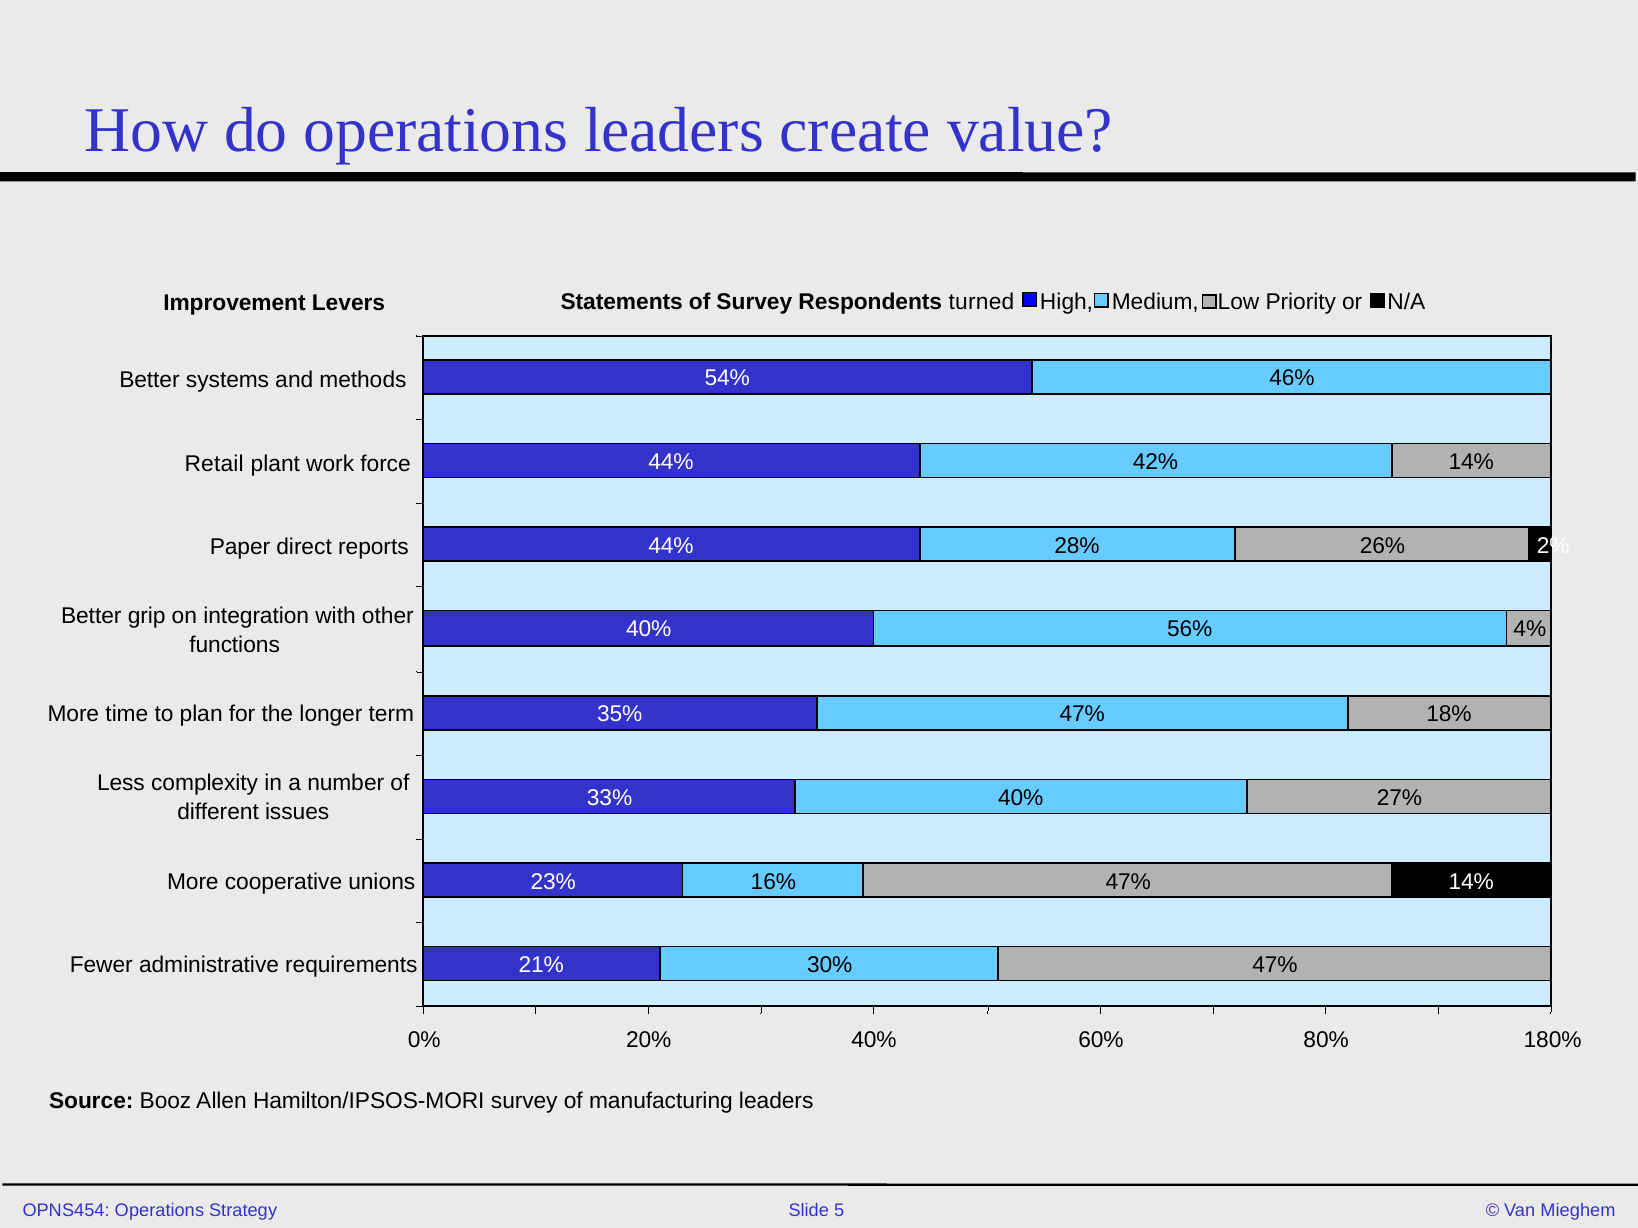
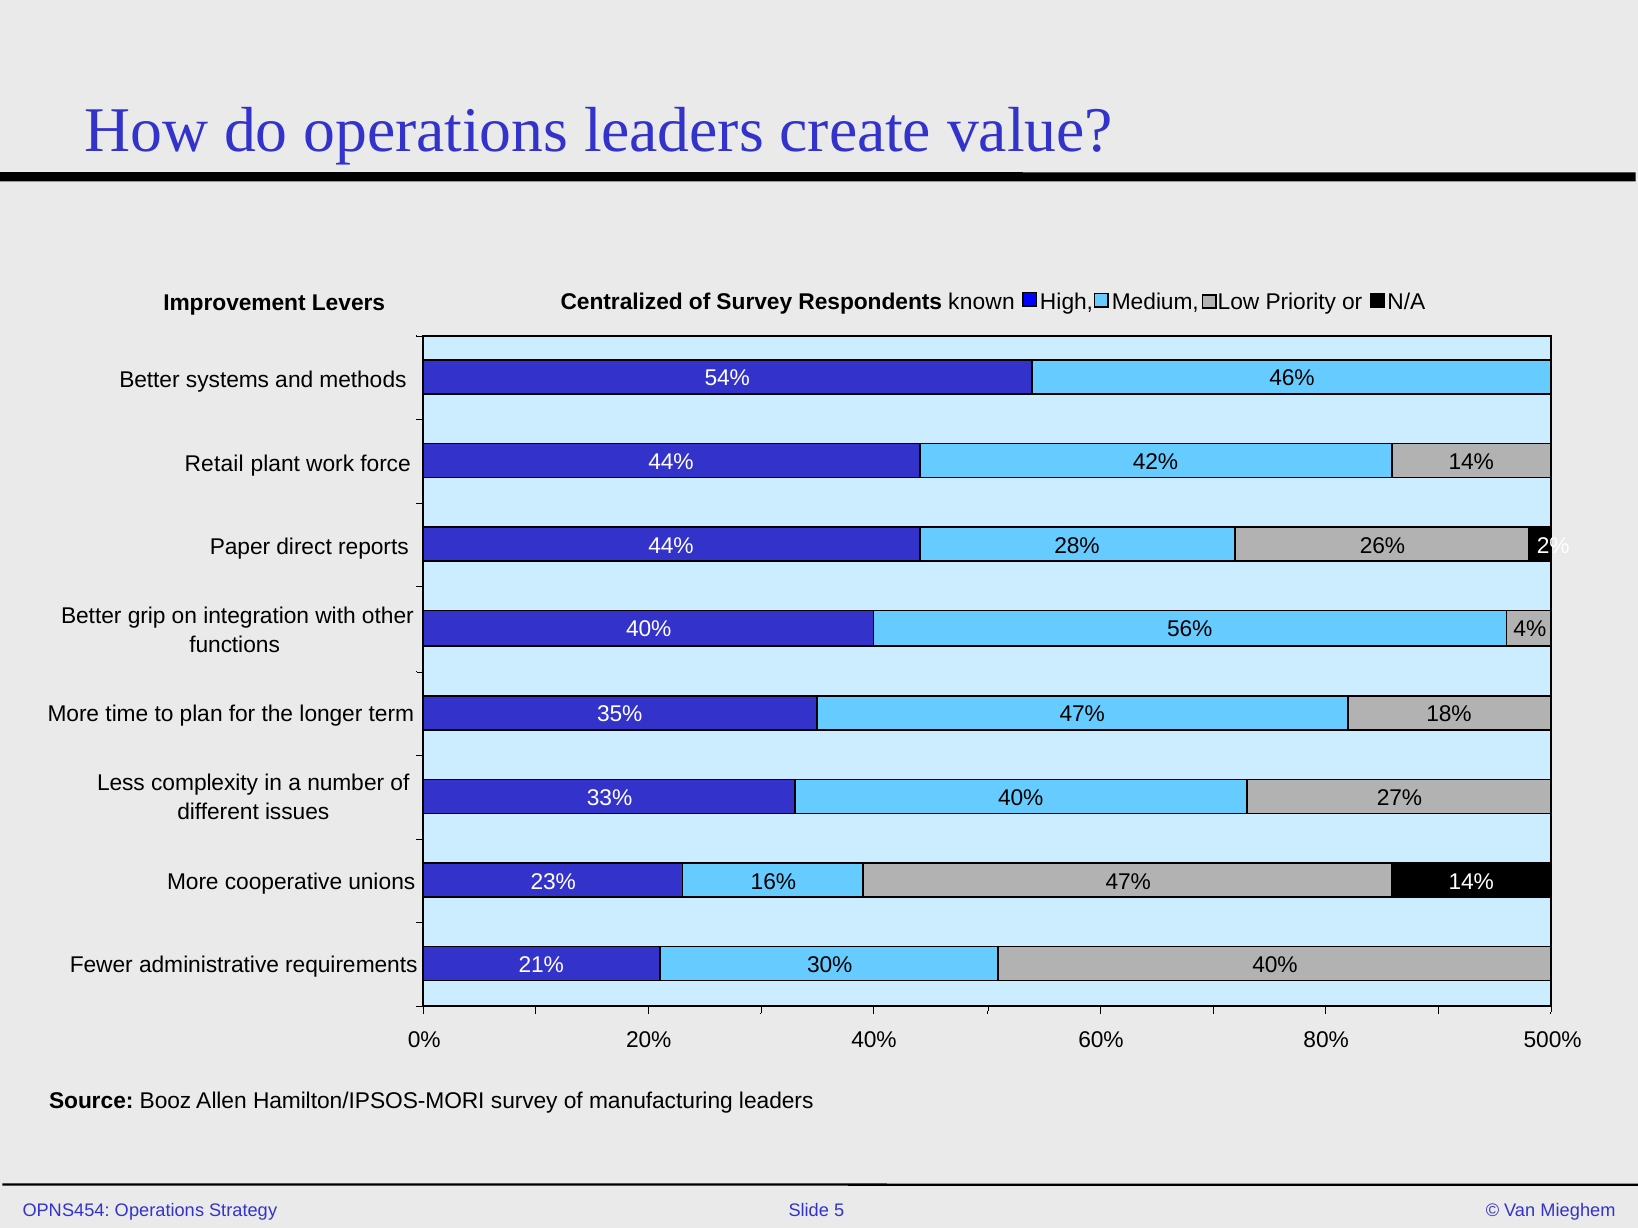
Statements: Statements -> Centralized
turned: turned -> known
47% at (1275, 966): 47% -> 40%
180%: 180% -> 500%
